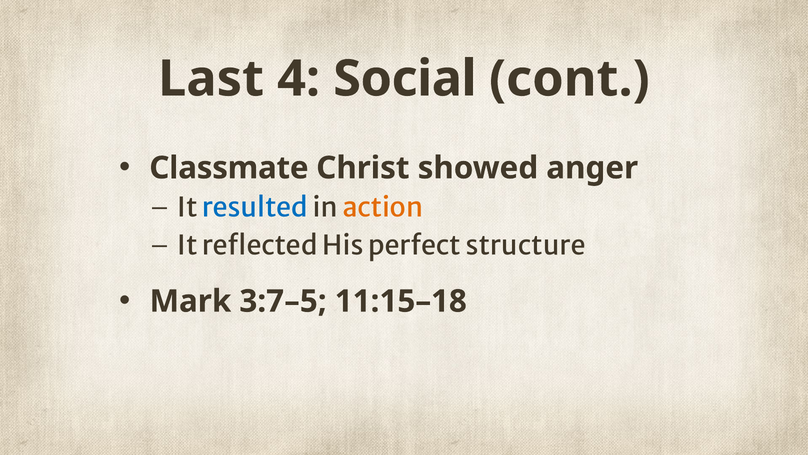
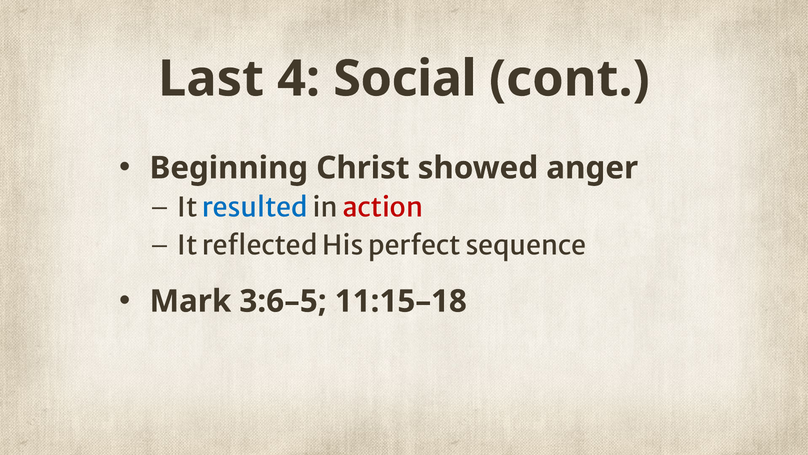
Classmate: Classmate -> Beginning
action colour: orange -> red
structure: structure -> sequence
3:7–5: 3:7–5 -> 3:6–5
